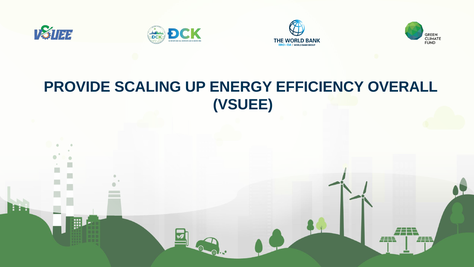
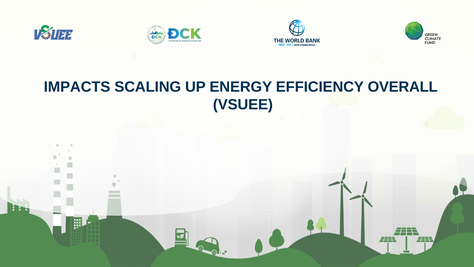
PROVIDE: PROVIDE -> IMPACTS
